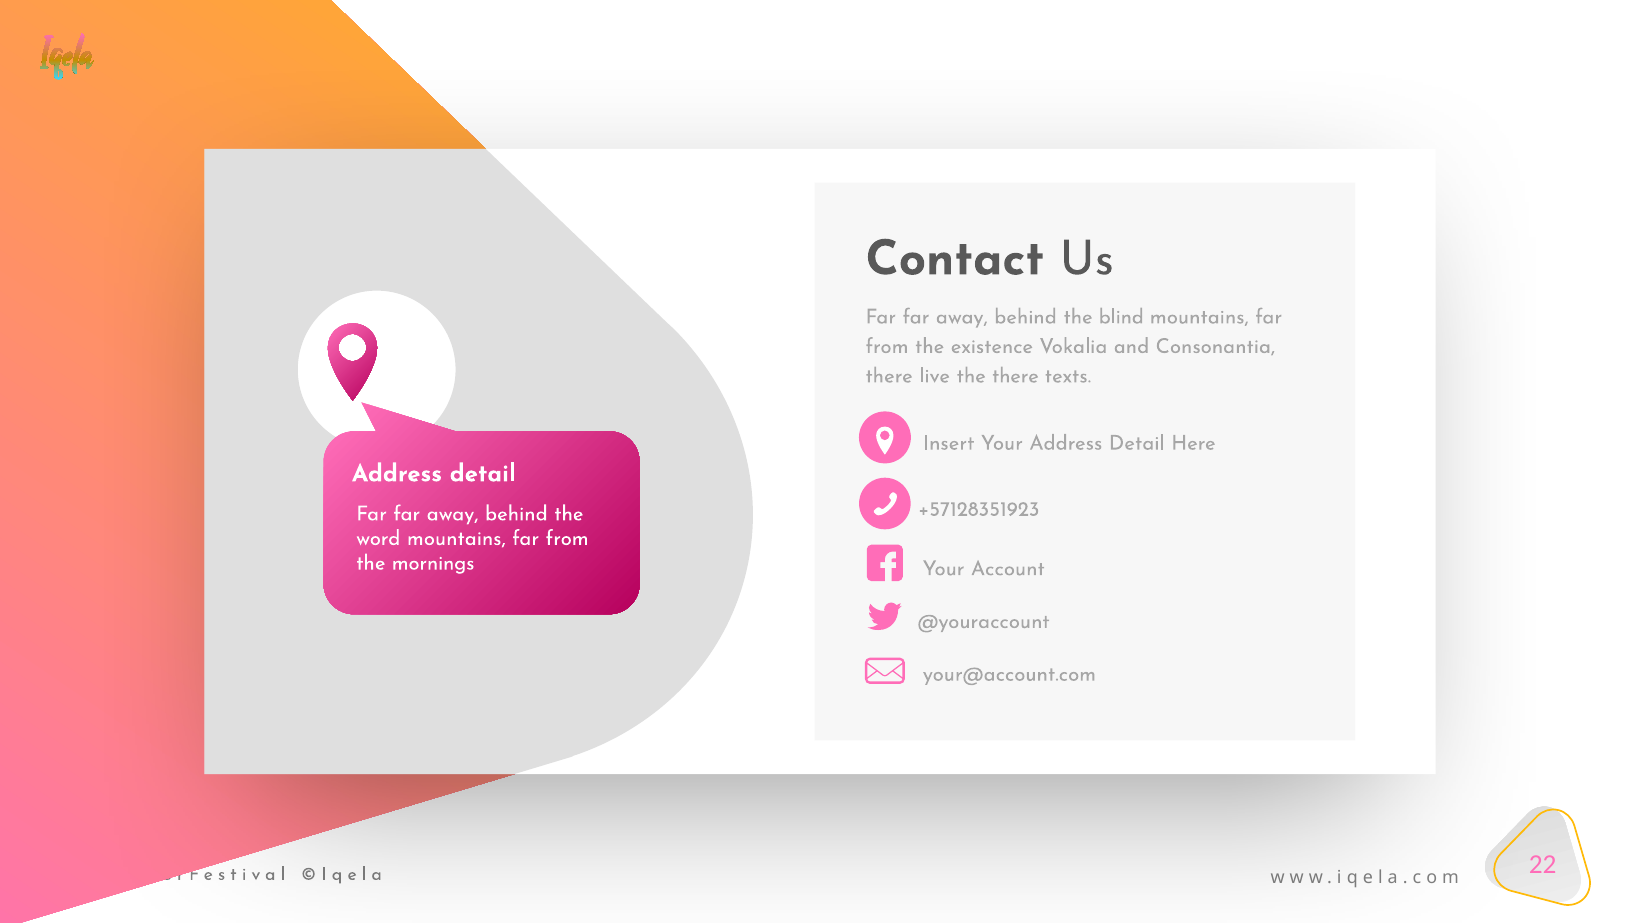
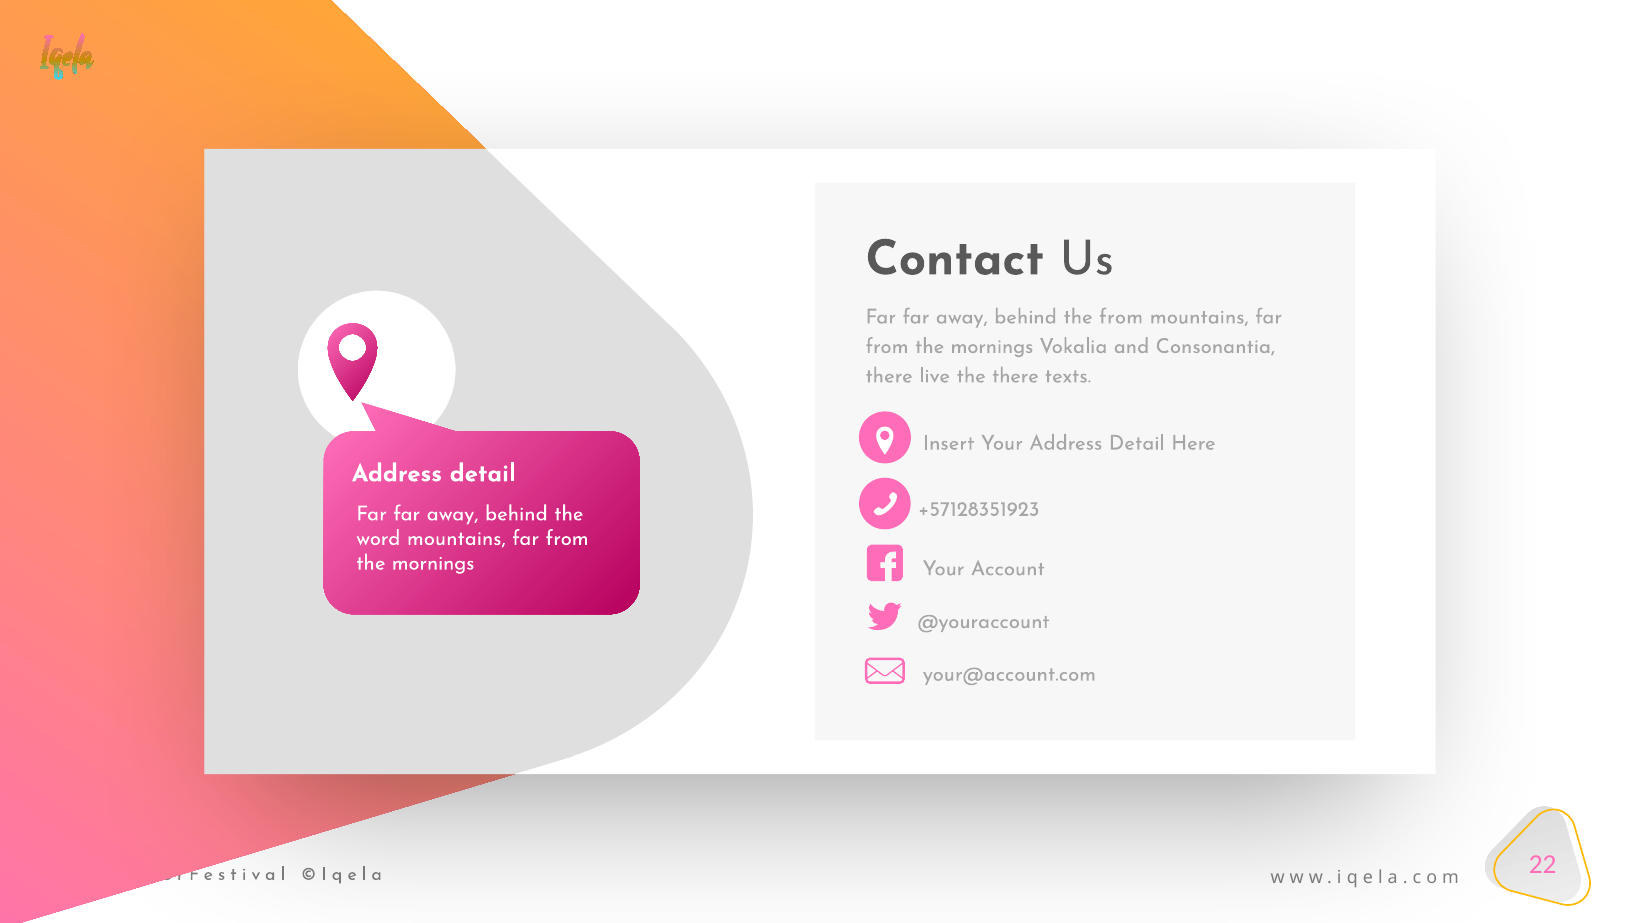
the blind: blind -> from
existence at (992, 346): existence -> mornings
